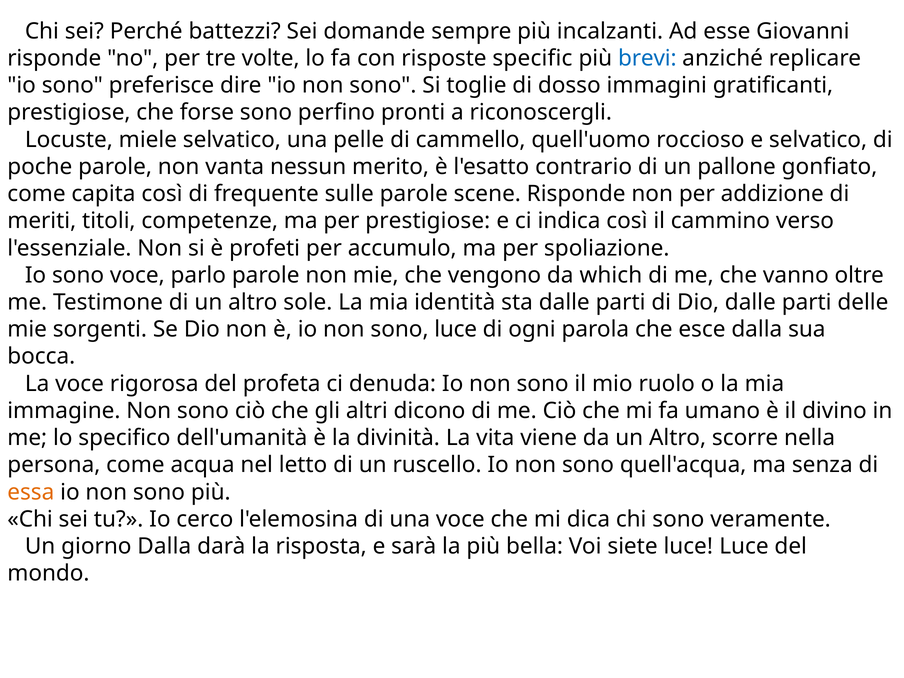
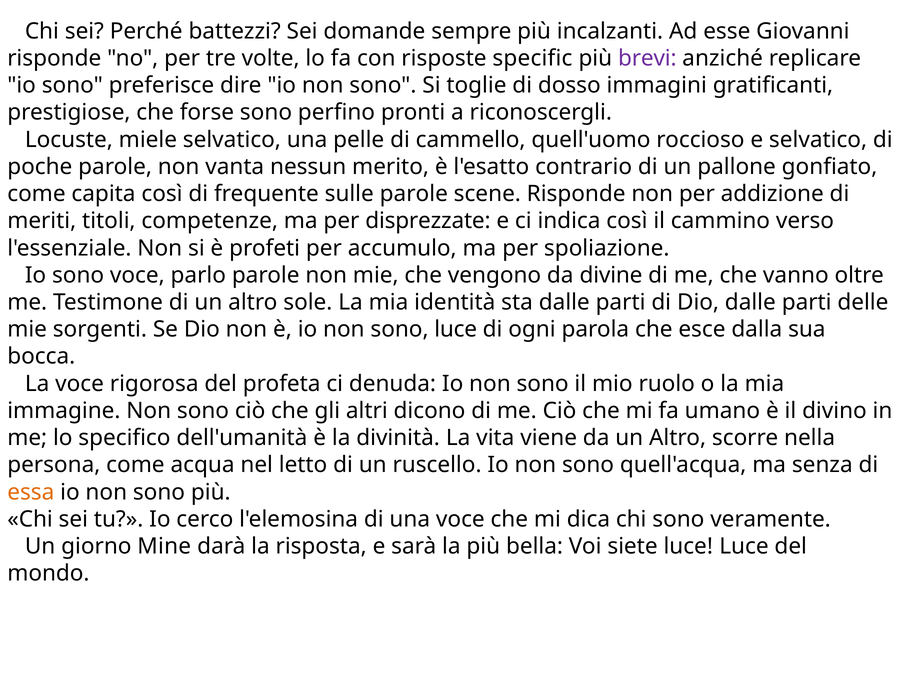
brevi colour: blue -> purple
per prestigiose: prestigiose -> disprezzate
which: which -> divine
giorno Dalla: Dalla -> Mine
